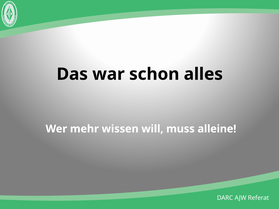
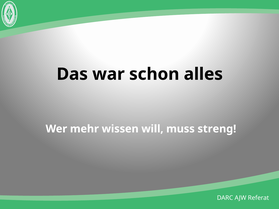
alleine: alleine -> streng
